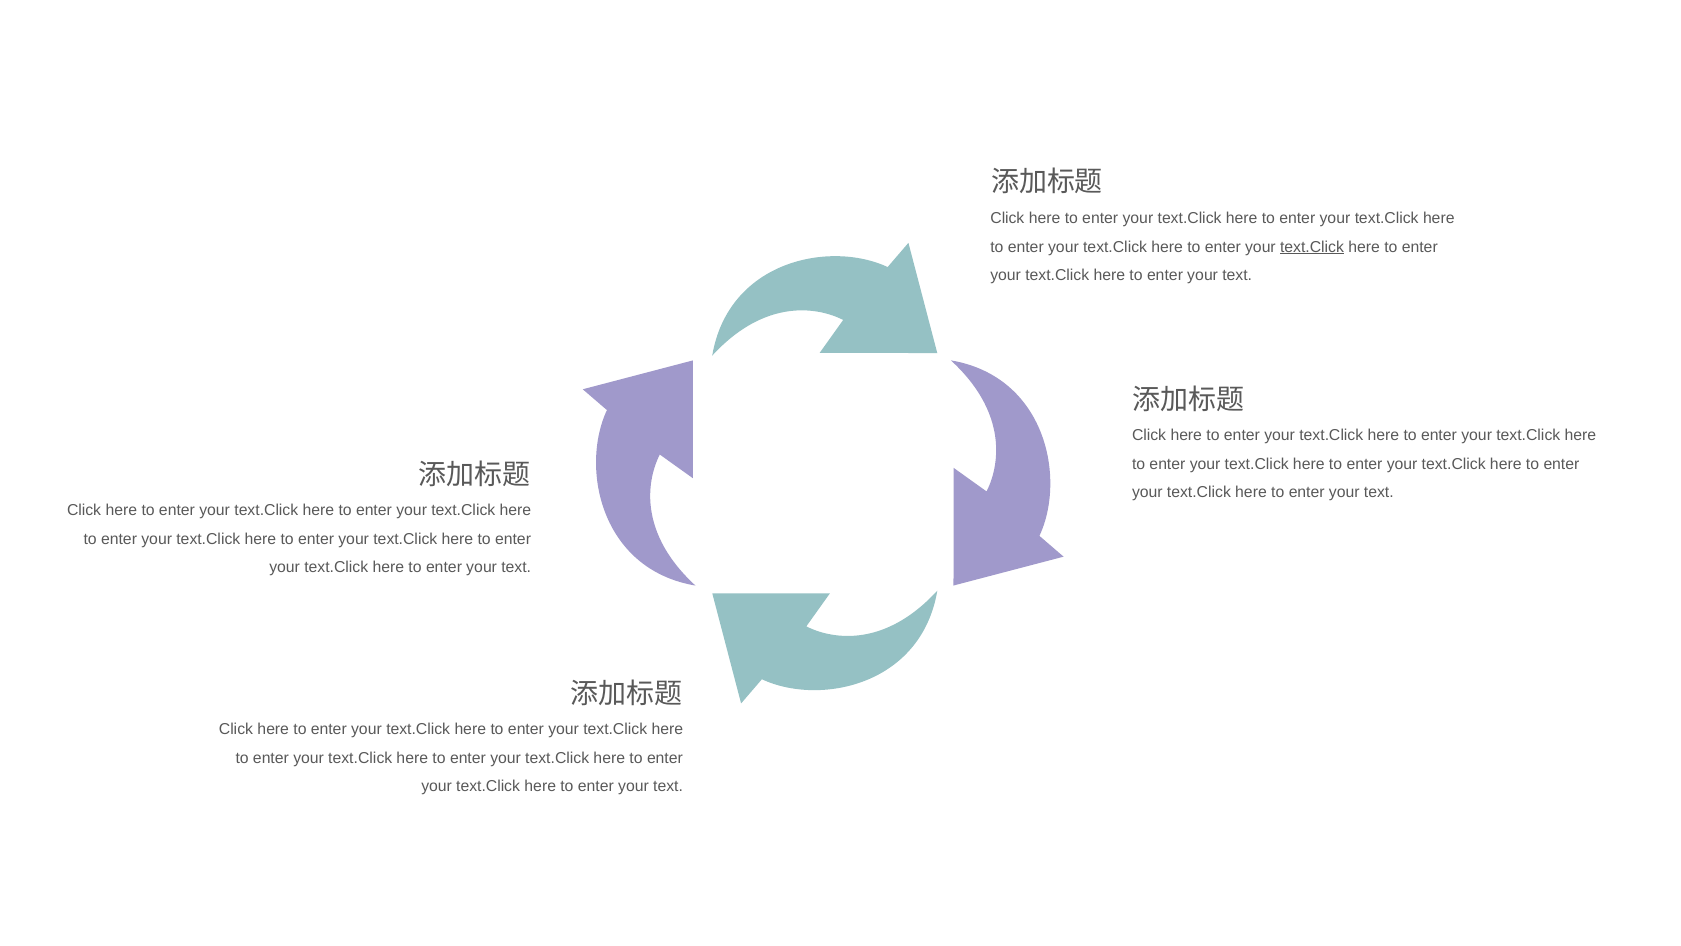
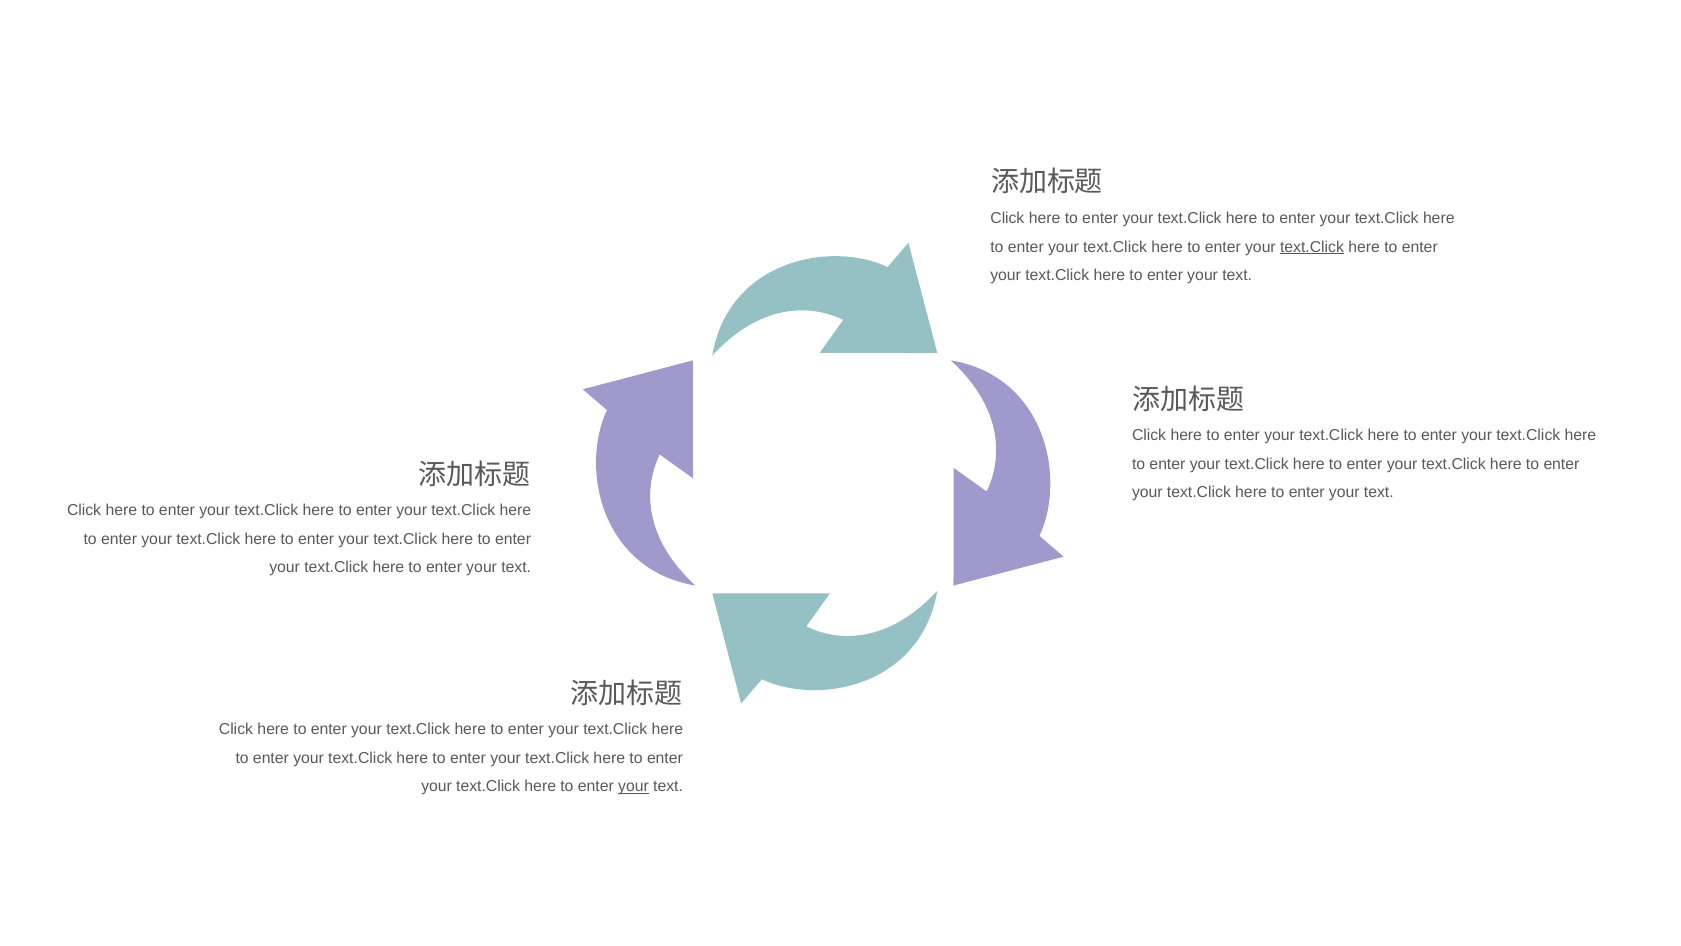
your at (633, 786) underline: none -> present
